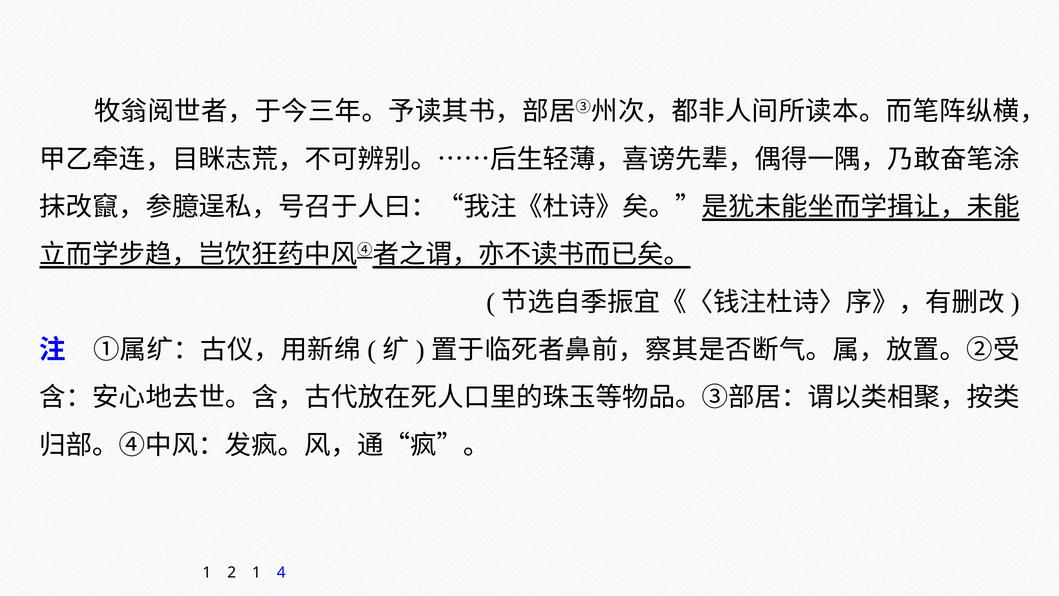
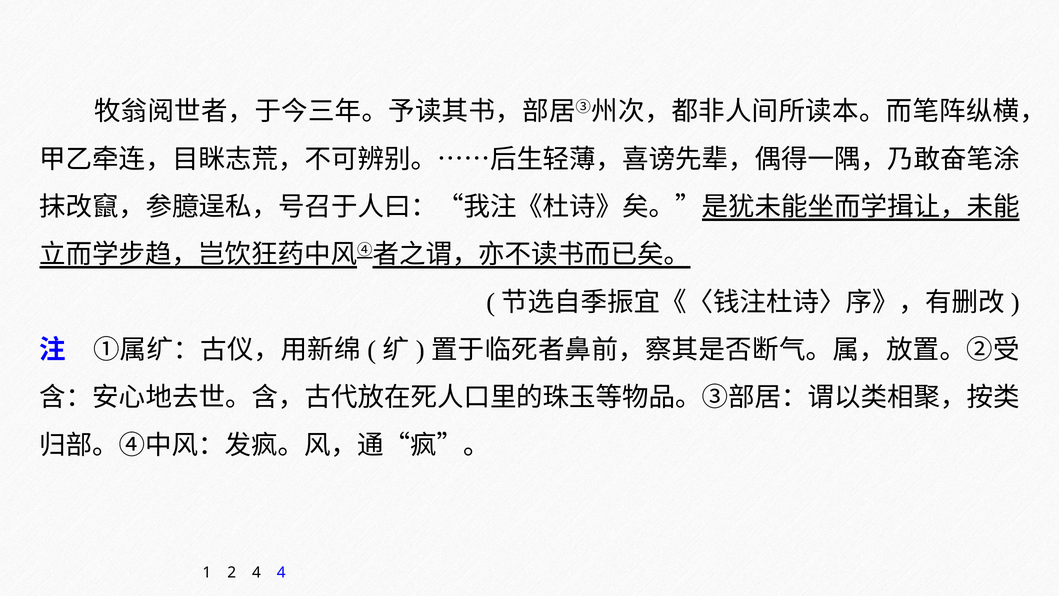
2 1: 1 -> 4
